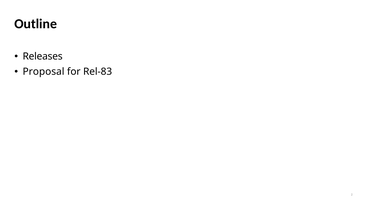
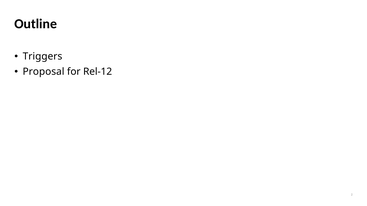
Releases: Releases -> Triggers
Rel-83: Rel-83 -> Rel-12
